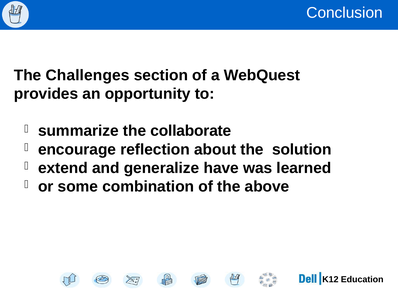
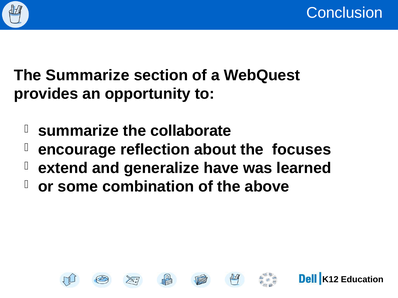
The Challenges: Challenges -> Summarize
solution: solution -> focuses
